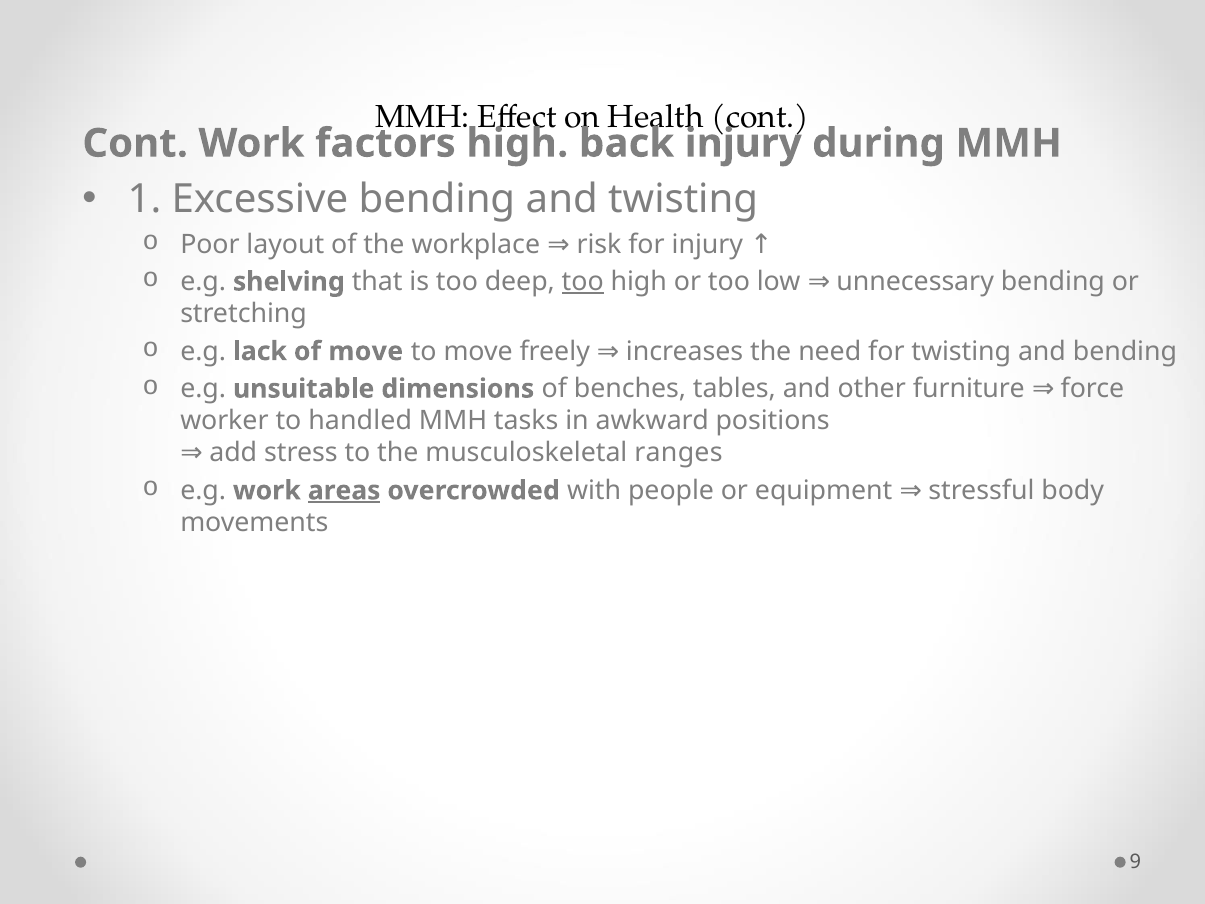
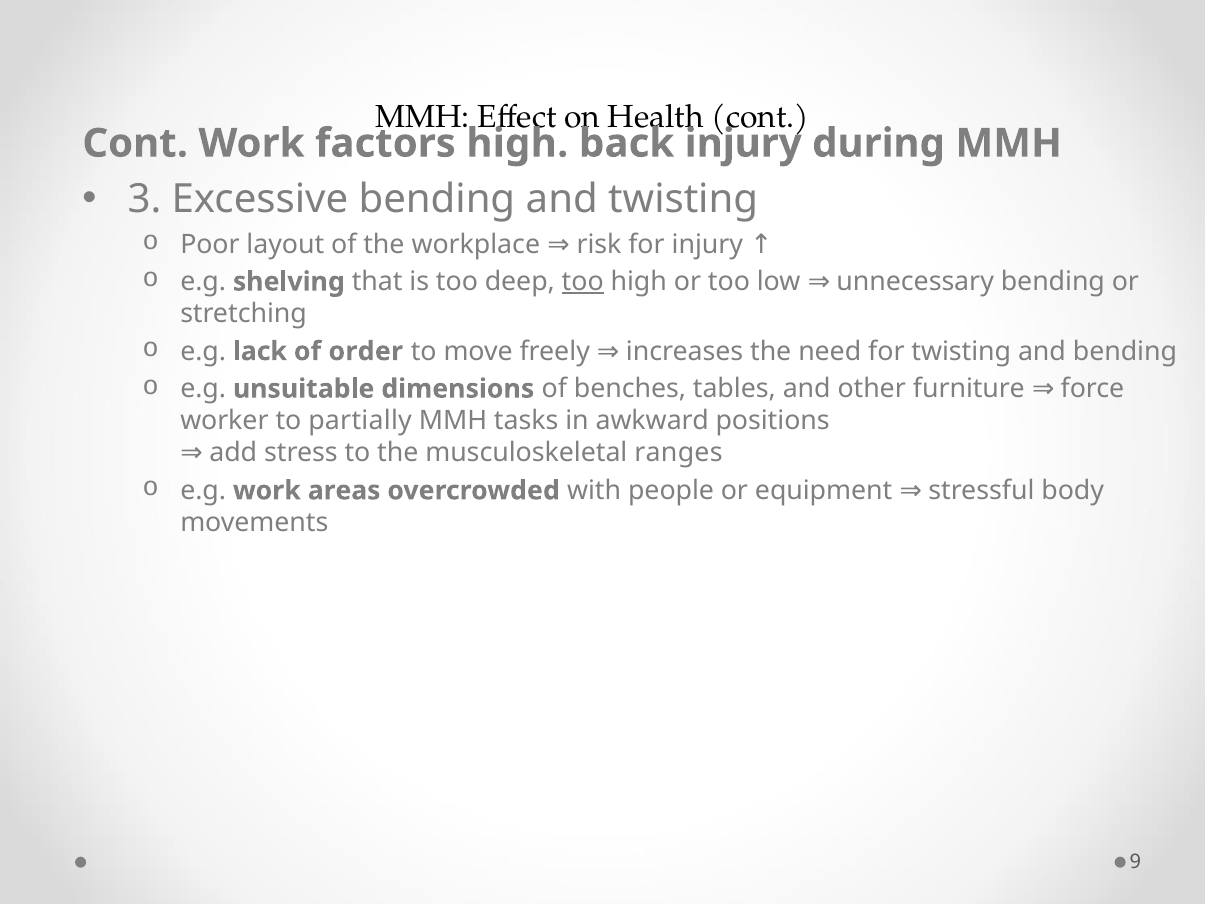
1: 1 -> 3
of move: move -> order
handled: handled -> partially
areas underline: present -> none
